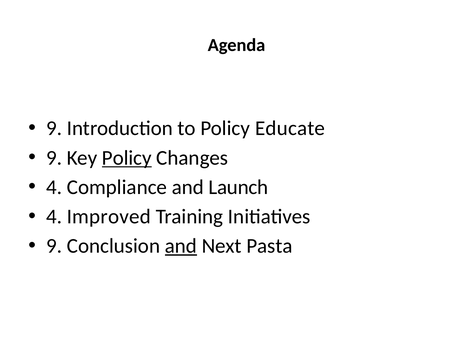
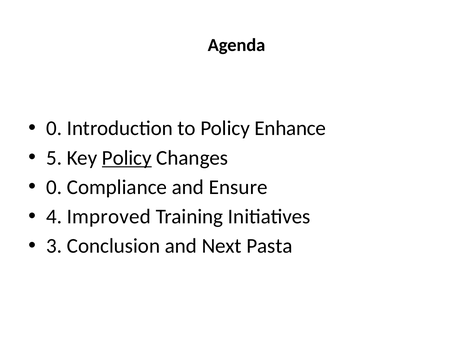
9 at (54, 129): 9 -> 0
Educate: Educate -> Enhance
9 at (54, 158): 9 -> 5
4 at (54, 188): 4 -> 0
Launch: Launch -> Ensure
9 at (54, 246): 9 -> 3
and at (181, 246) underline: present -> none
